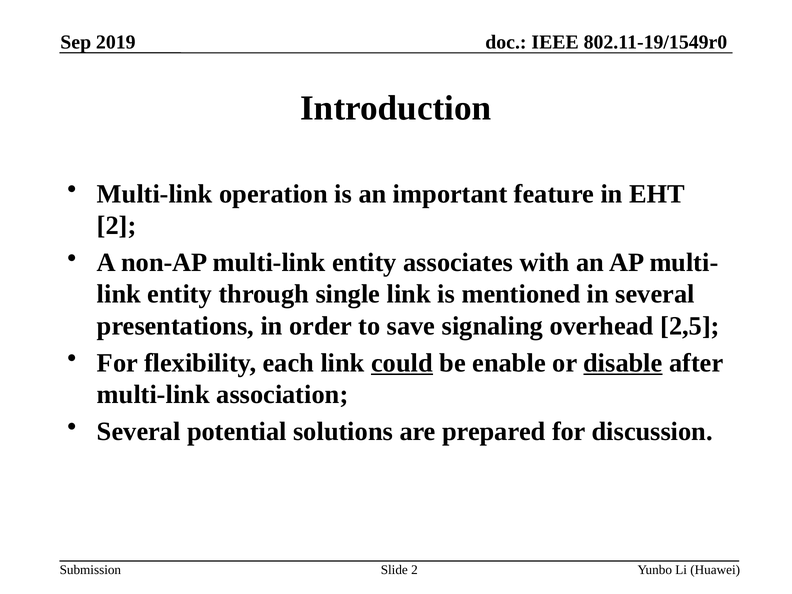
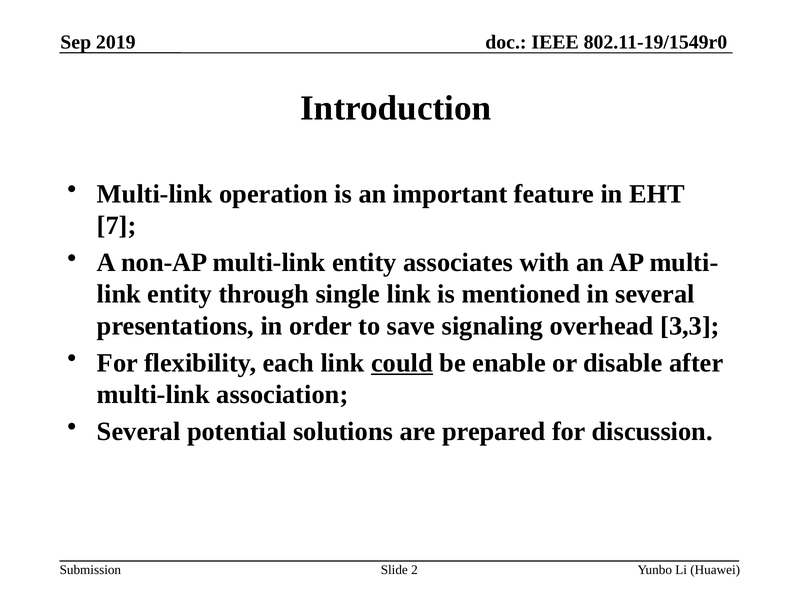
2 at (117, 226): 2 -> 7
2,5: 2,5 -> 3,3
disable underline: present -> none
